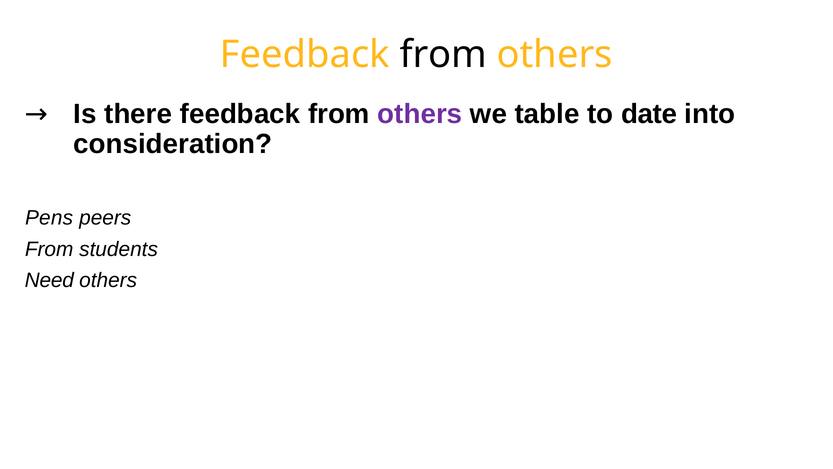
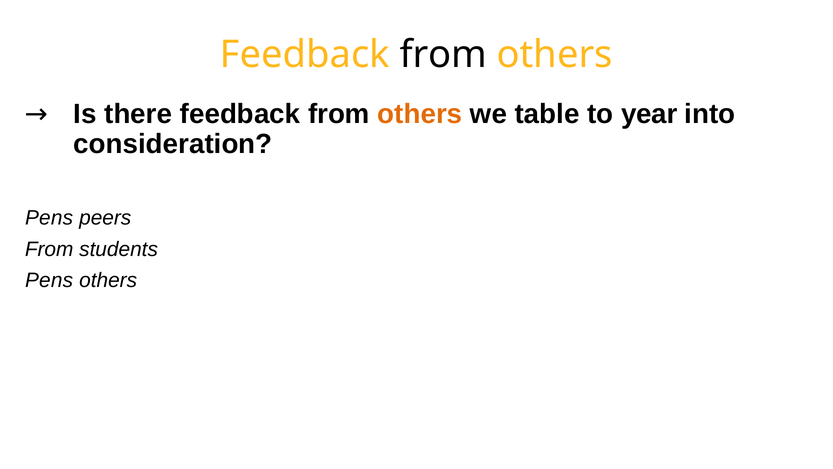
others at (420, 114) colour: purple -> orange
date: date -> year
Need at (49, 280): Need -> Pens
